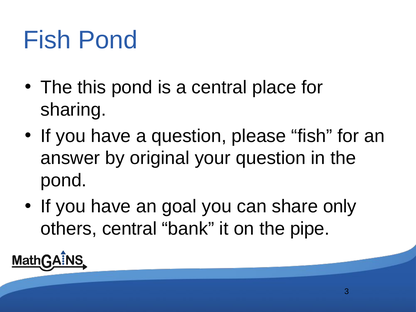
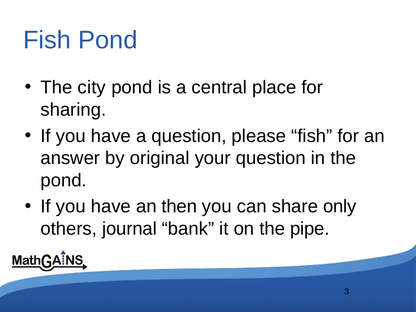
this: this -> city
goal: goal -> then
others central: central -> journal
